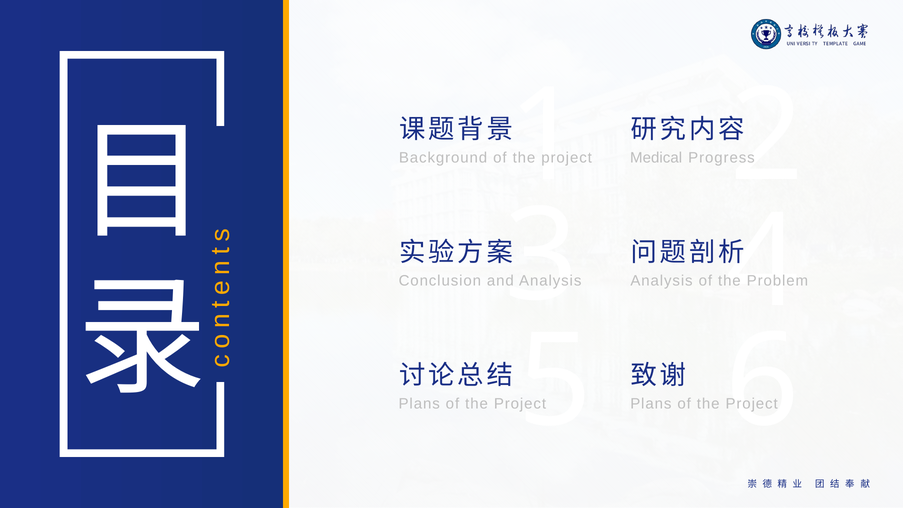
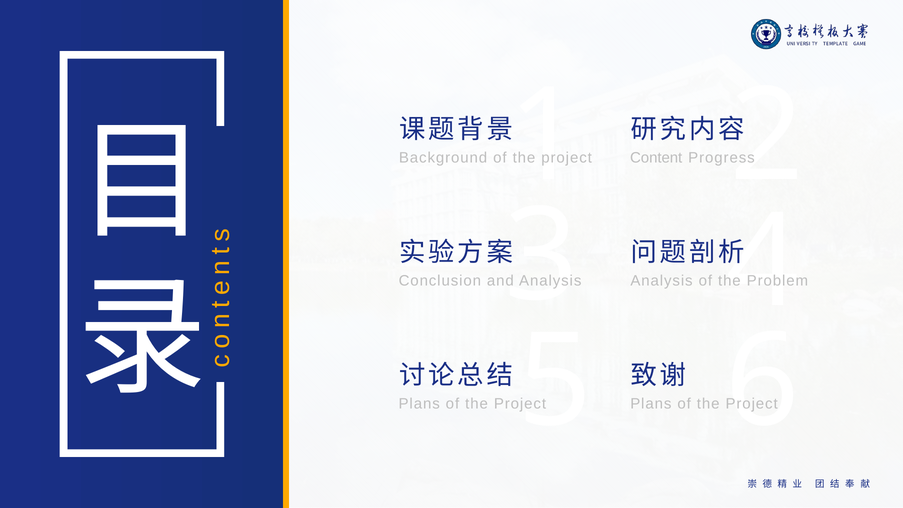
Medical: Medical -> Content
